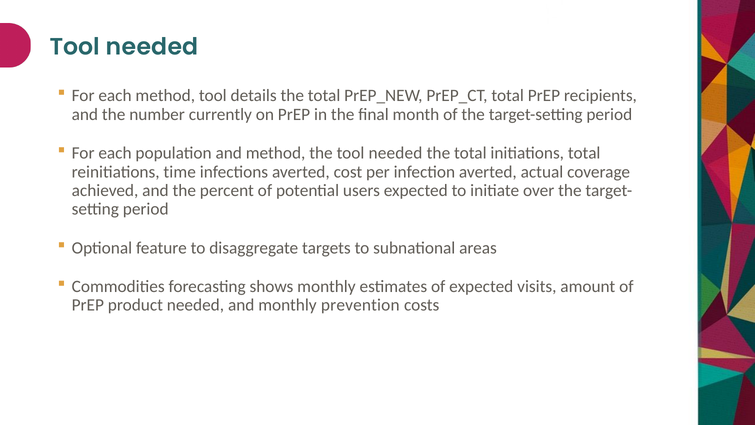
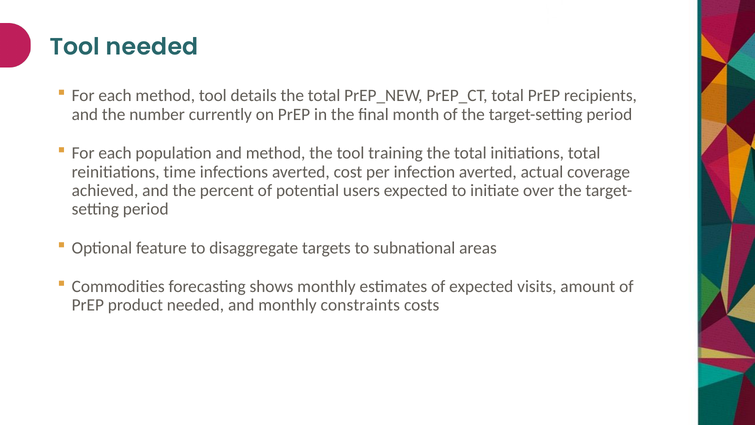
the tool needed: needed -> training
prevention: prevention -> constraints
